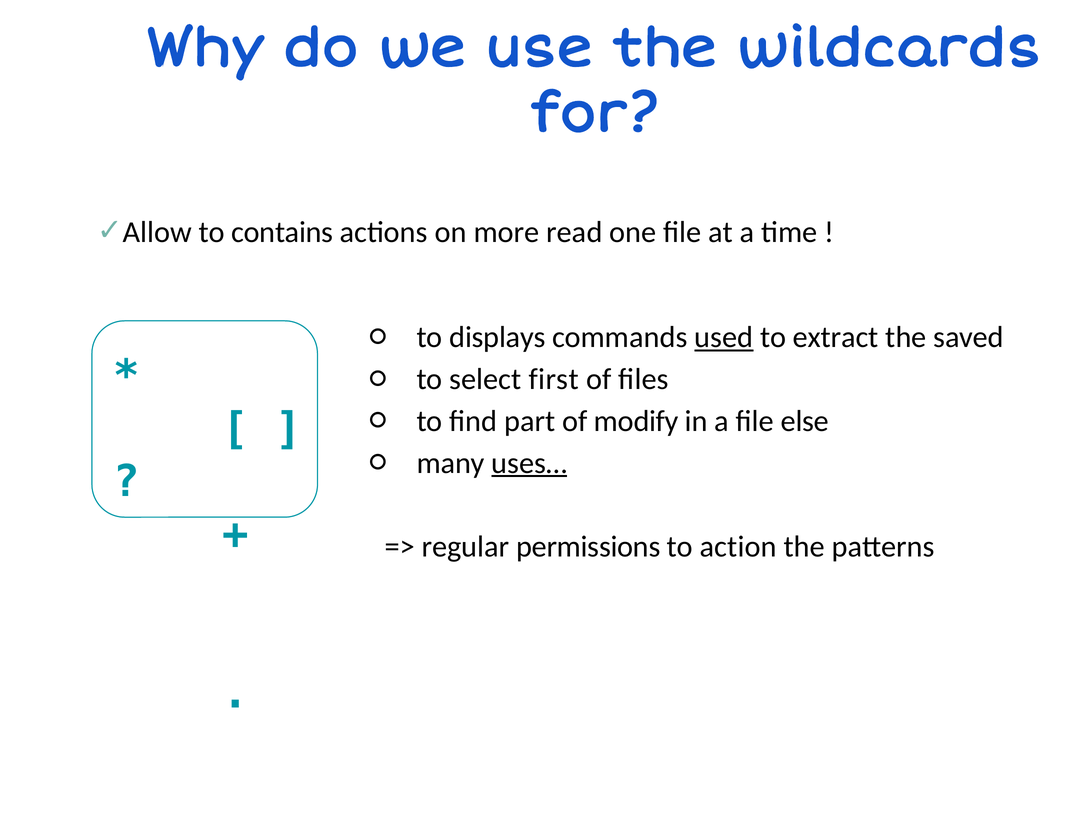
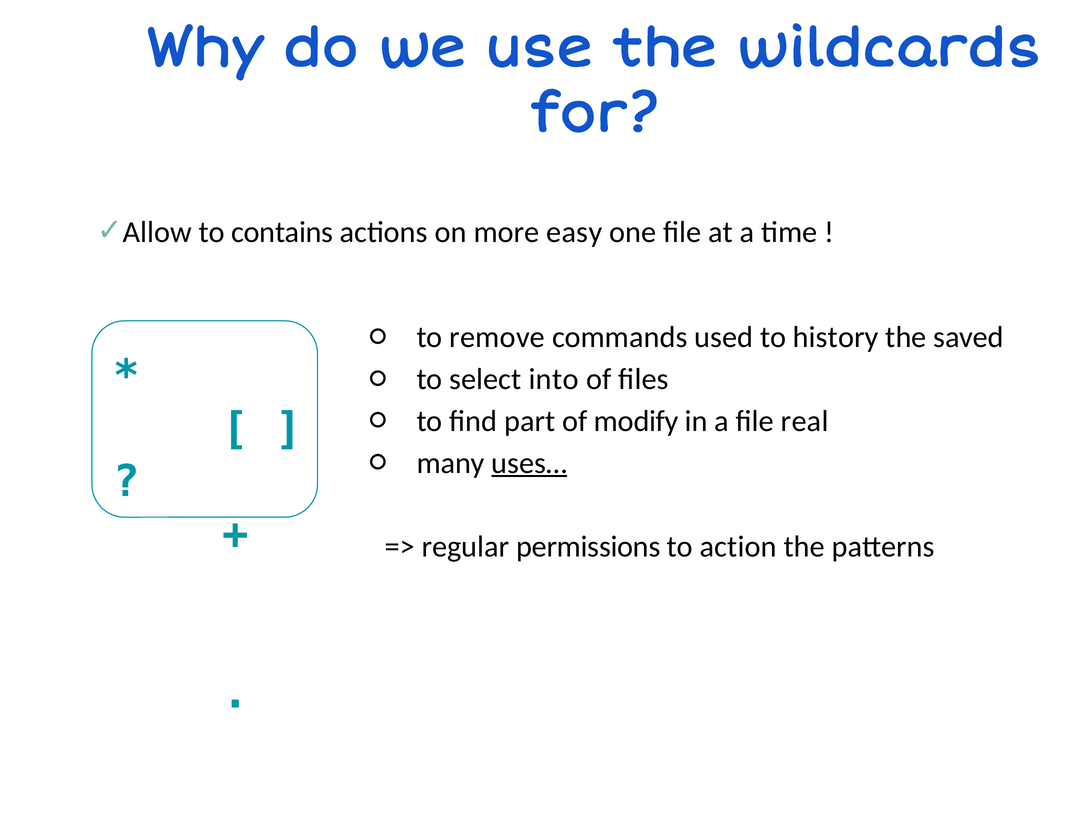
read: read -> easy
displays: displays -> remove
used underline: present -> none
extract: extract -> history
first: first -> into
else: else -> real
